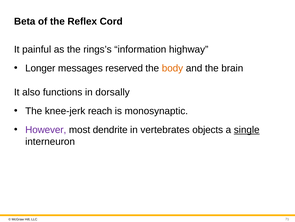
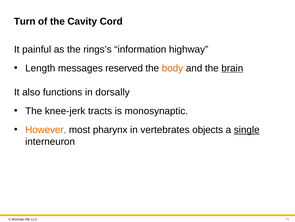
Beta: Beta -> Turn
Reflex: Reflex -> Cavity
Longer: Longer -> Length
brain underline: none -> present
reach: reach -> tracts
However colour: purple -> orange
dendrite: dendrite -> pharynx
